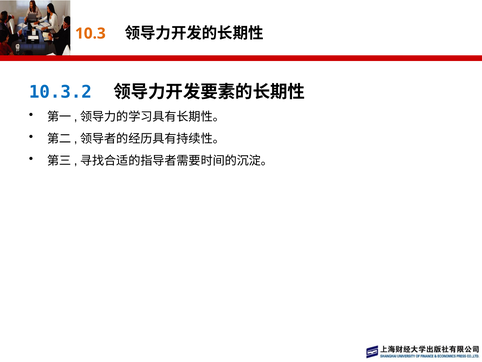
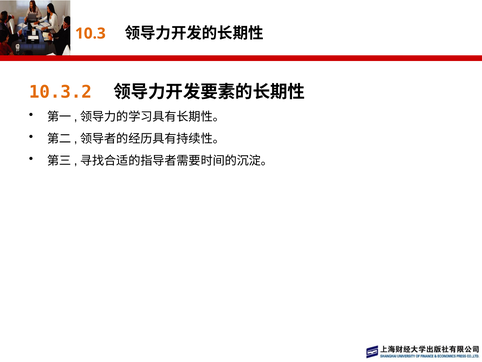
10.3.2 colour: blue -> orange
